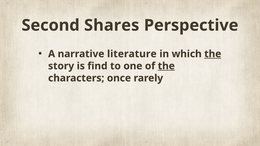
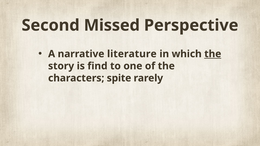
Shares: Shares -> Missed
the at (166, 66) underline: present -> none
once: once -> spite
